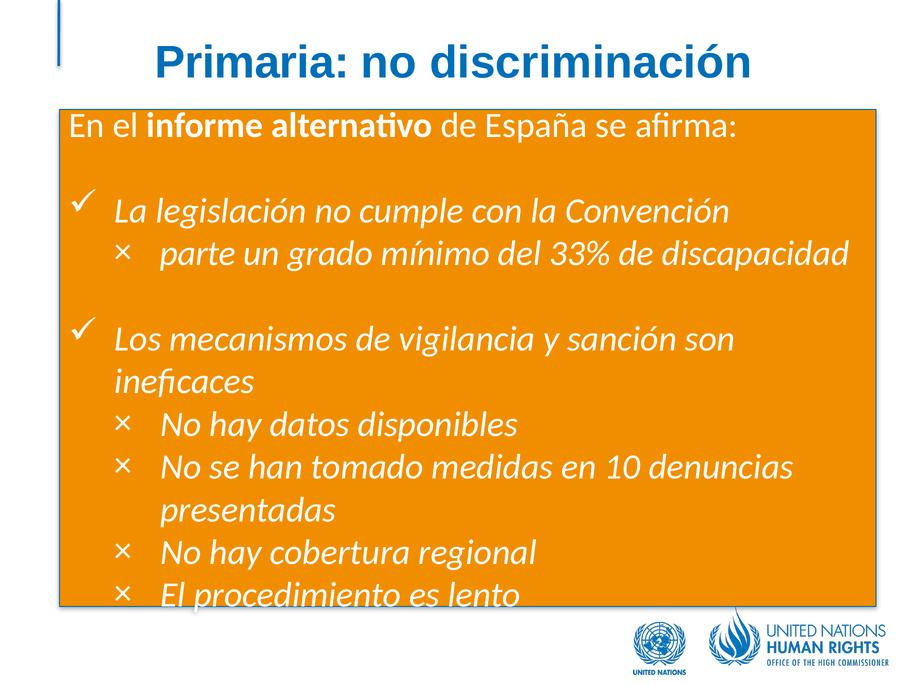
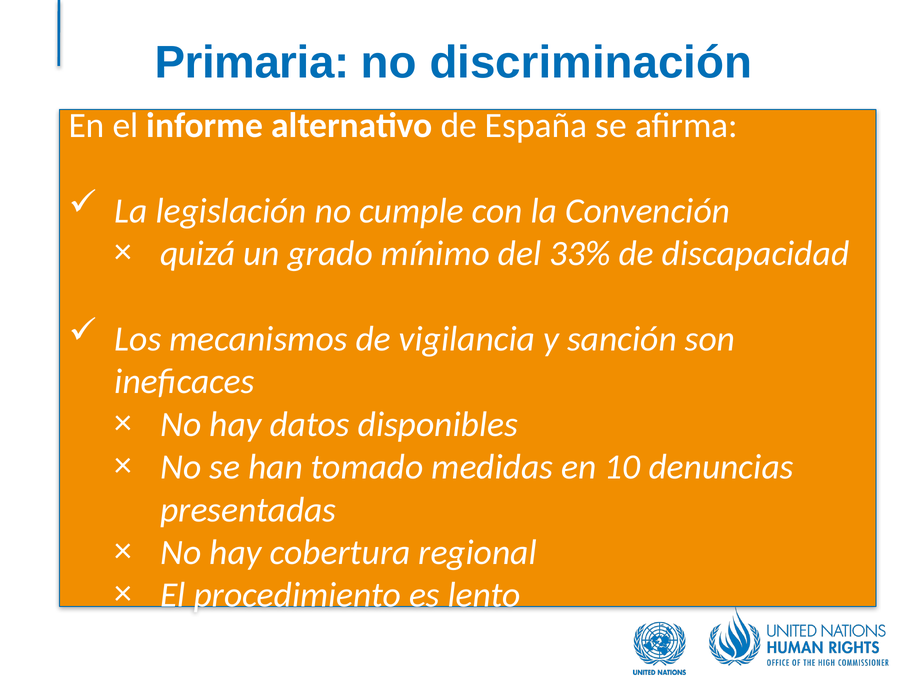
parte: parte -> quizá
